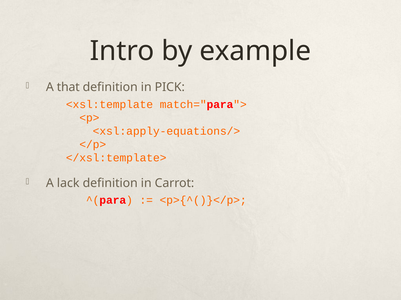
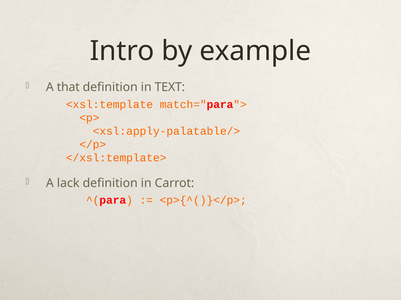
PICK: PICK -> TEXT
<xsl:apply-equations/>: <xsl:apply-equations/> -> <xsl:apply-palatable/>
